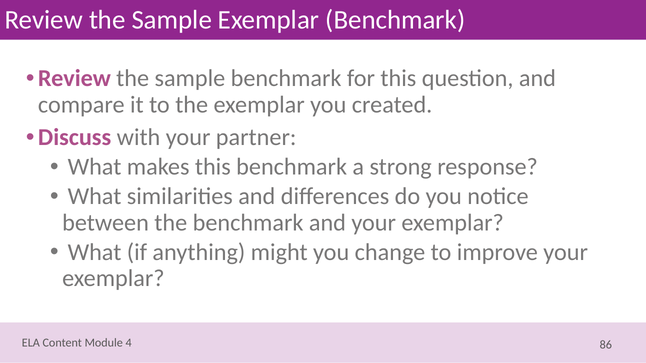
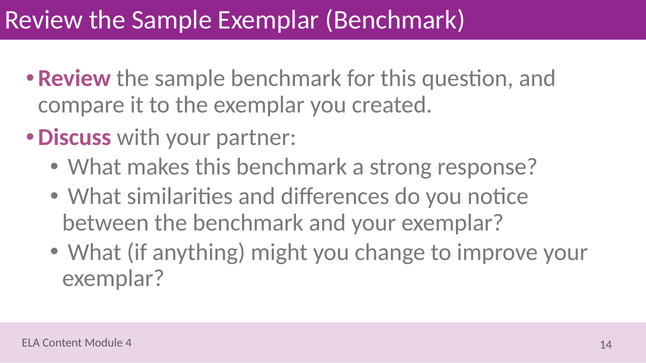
86: 86 -> 14
